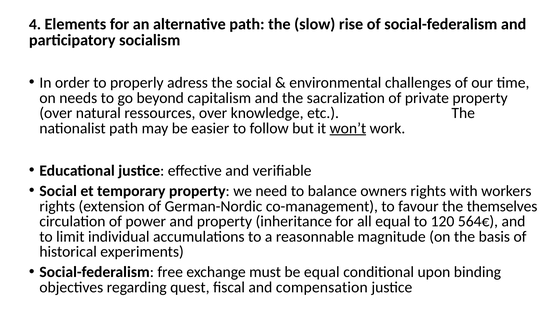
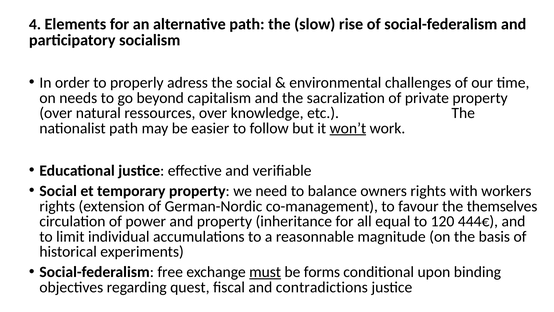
564€: 564€ -> 444€
must underline: none -> present
be equal: equal -> forms
compensation: compensation -> contradictions
